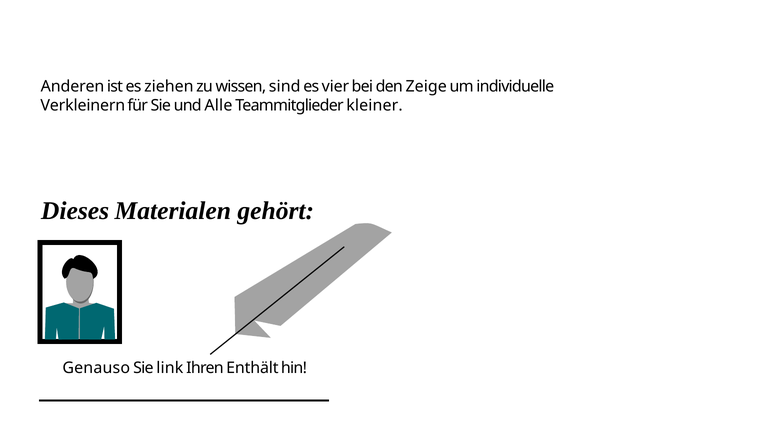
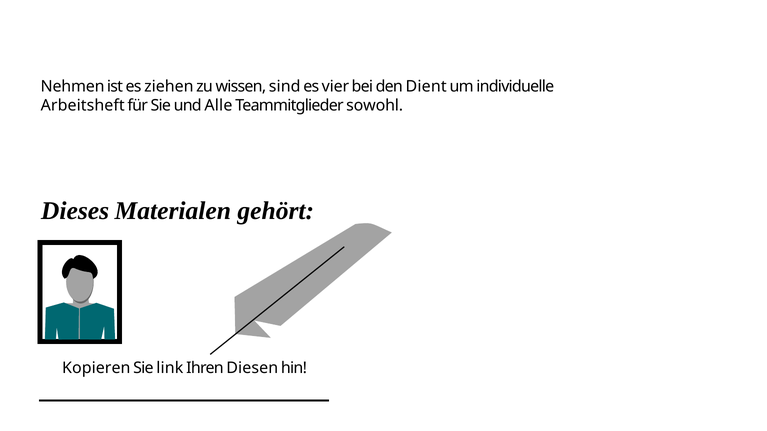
Anderen: Anderen -> Nehmen
Zeige: Zeige -> Dient
Verkleinern: Verkleinern -> Arbeitsheft
kleiner: kleiner -> sowohl
Genauso: Genauso -> Kopieren
Enthält: Enthält -> Diesen
